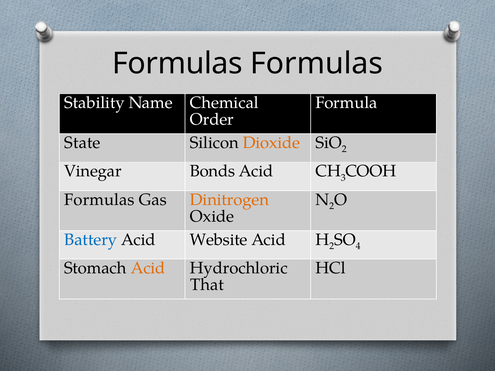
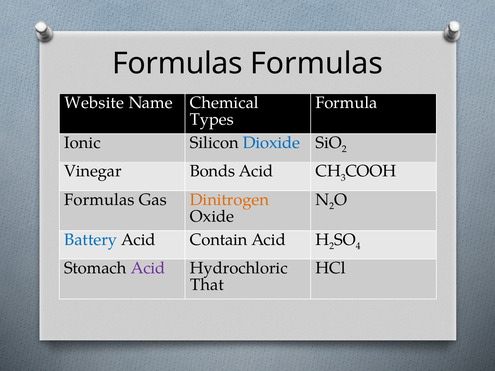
Stability: Stability -> Website
Order: Order -> Types
State: State -> Ionic
Dioxide colour: orange -> blue
Website: Website -> Contain
Acid at (148, 268) colour: orange -> purple
